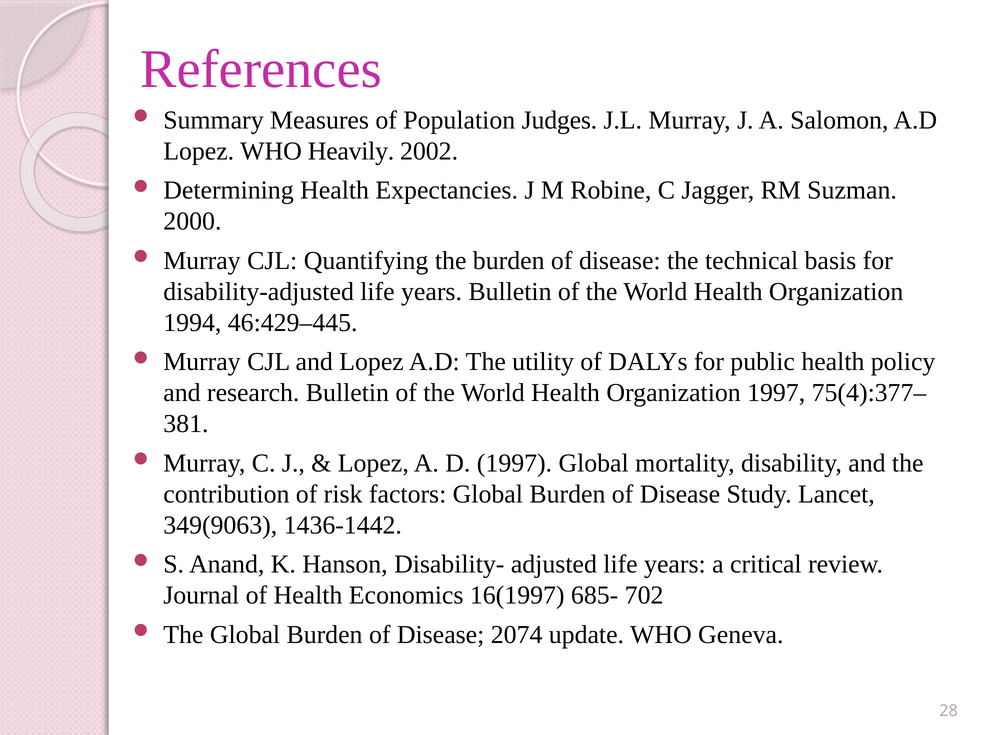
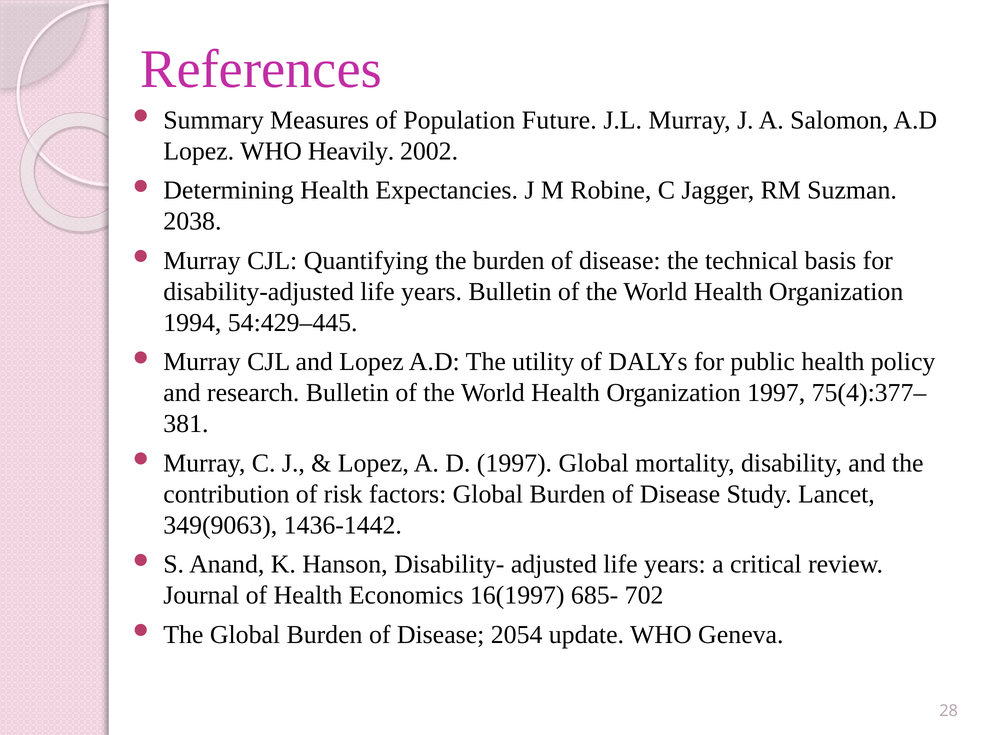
Judges: Judges -> Future
2000: 2000 -> 2038
46:429–445: 46:429–445 -> 54:429–445
2074: 2074 -> 2054
